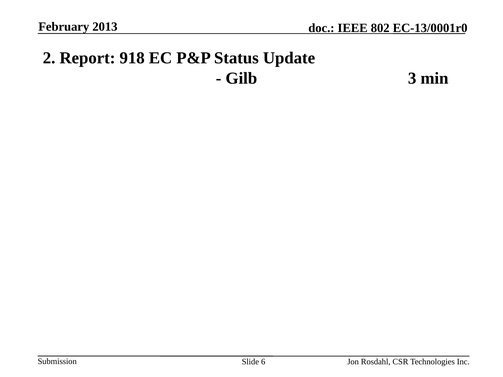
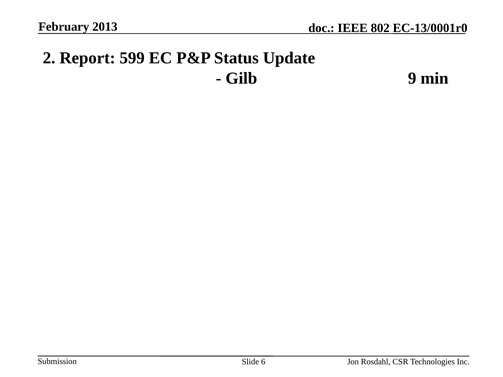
918: 918 -> 599
3: 3 -> 9
